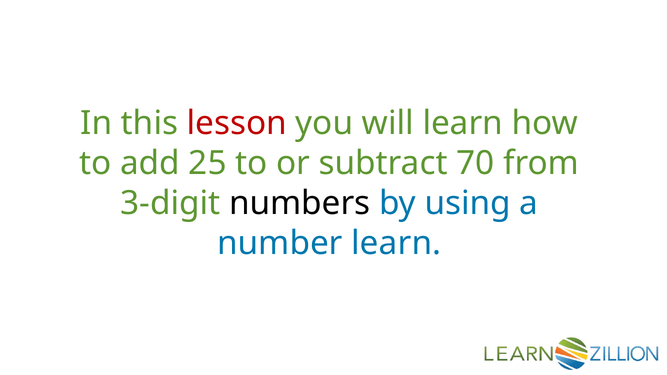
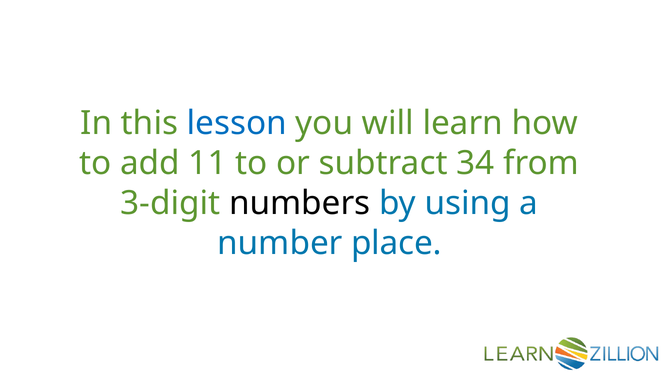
lesson colour: red -> blue
25: 25 -> 11
70: 70 -> 34
number learn: learn -> place
